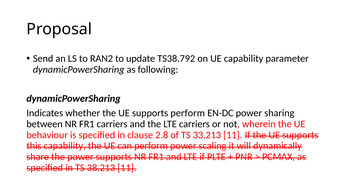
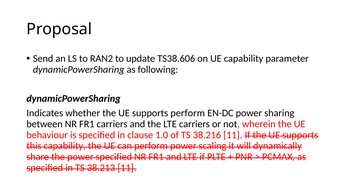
TS38.792: TS38.792 -> TS38.606
2.8: 2.8 -> 1.0
33.213: 33.213 -> 38.216
power supports: supports -> specified
